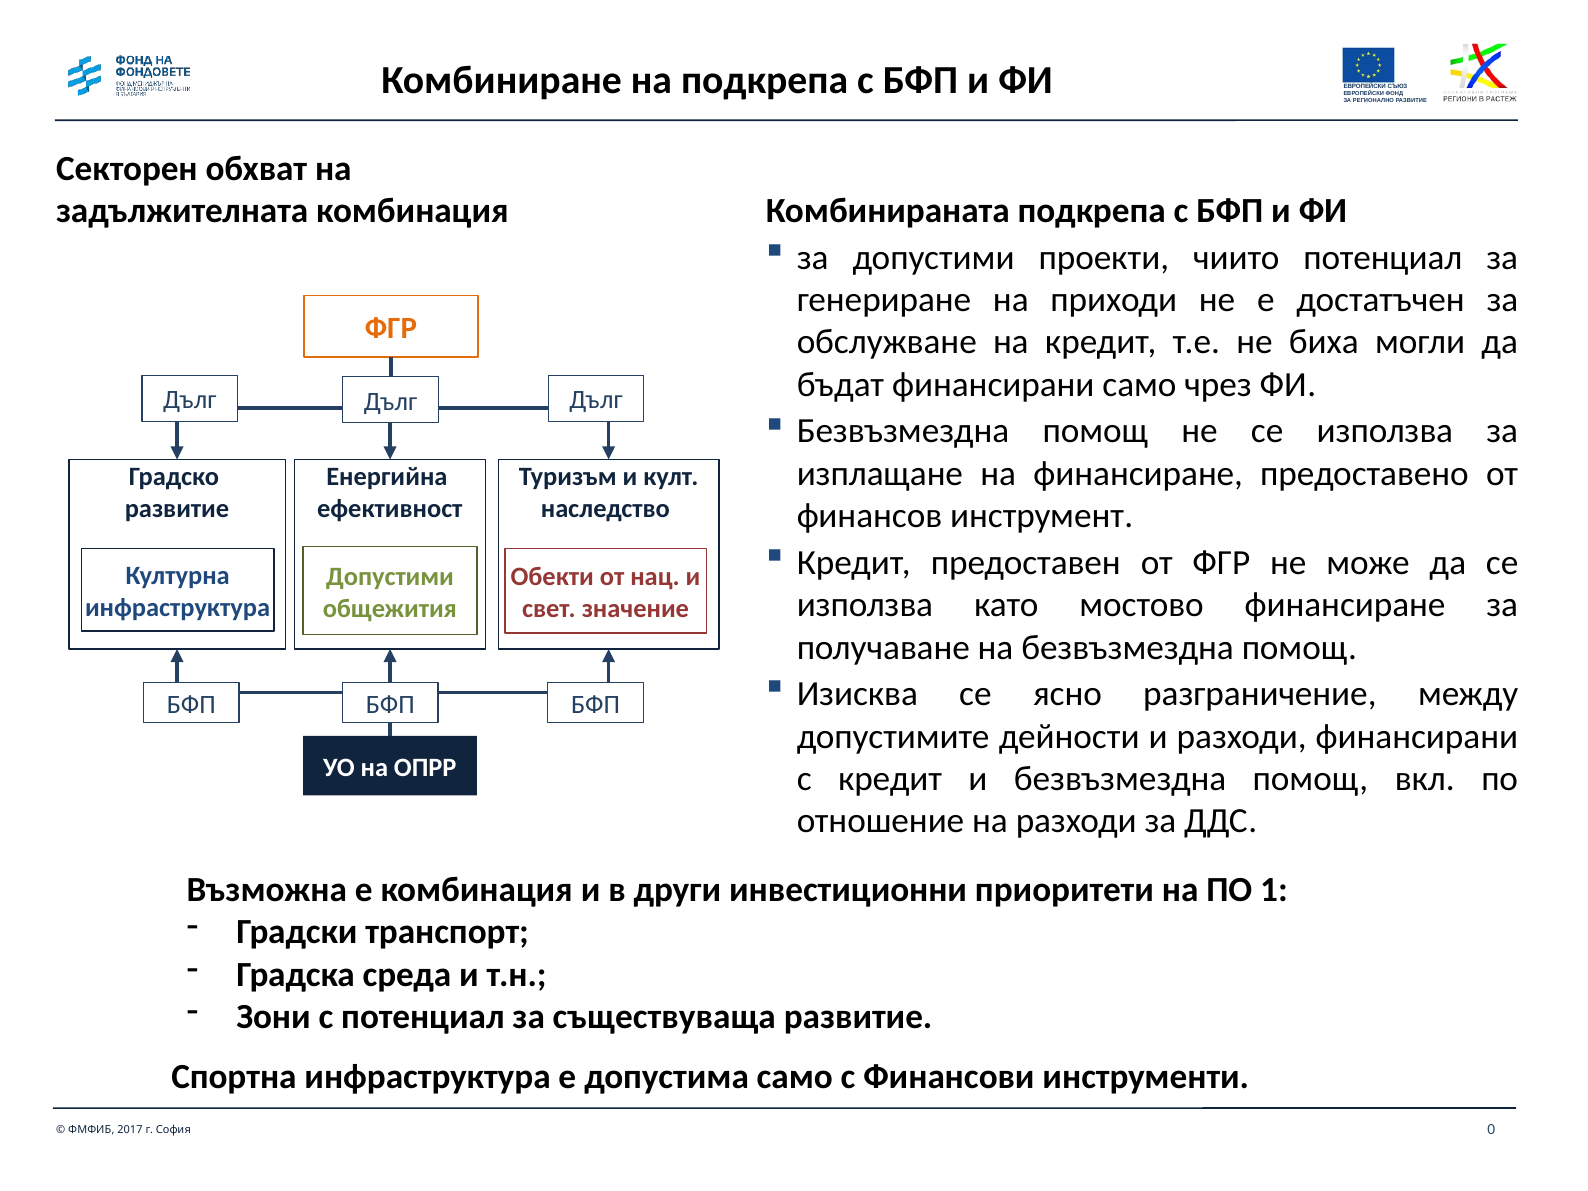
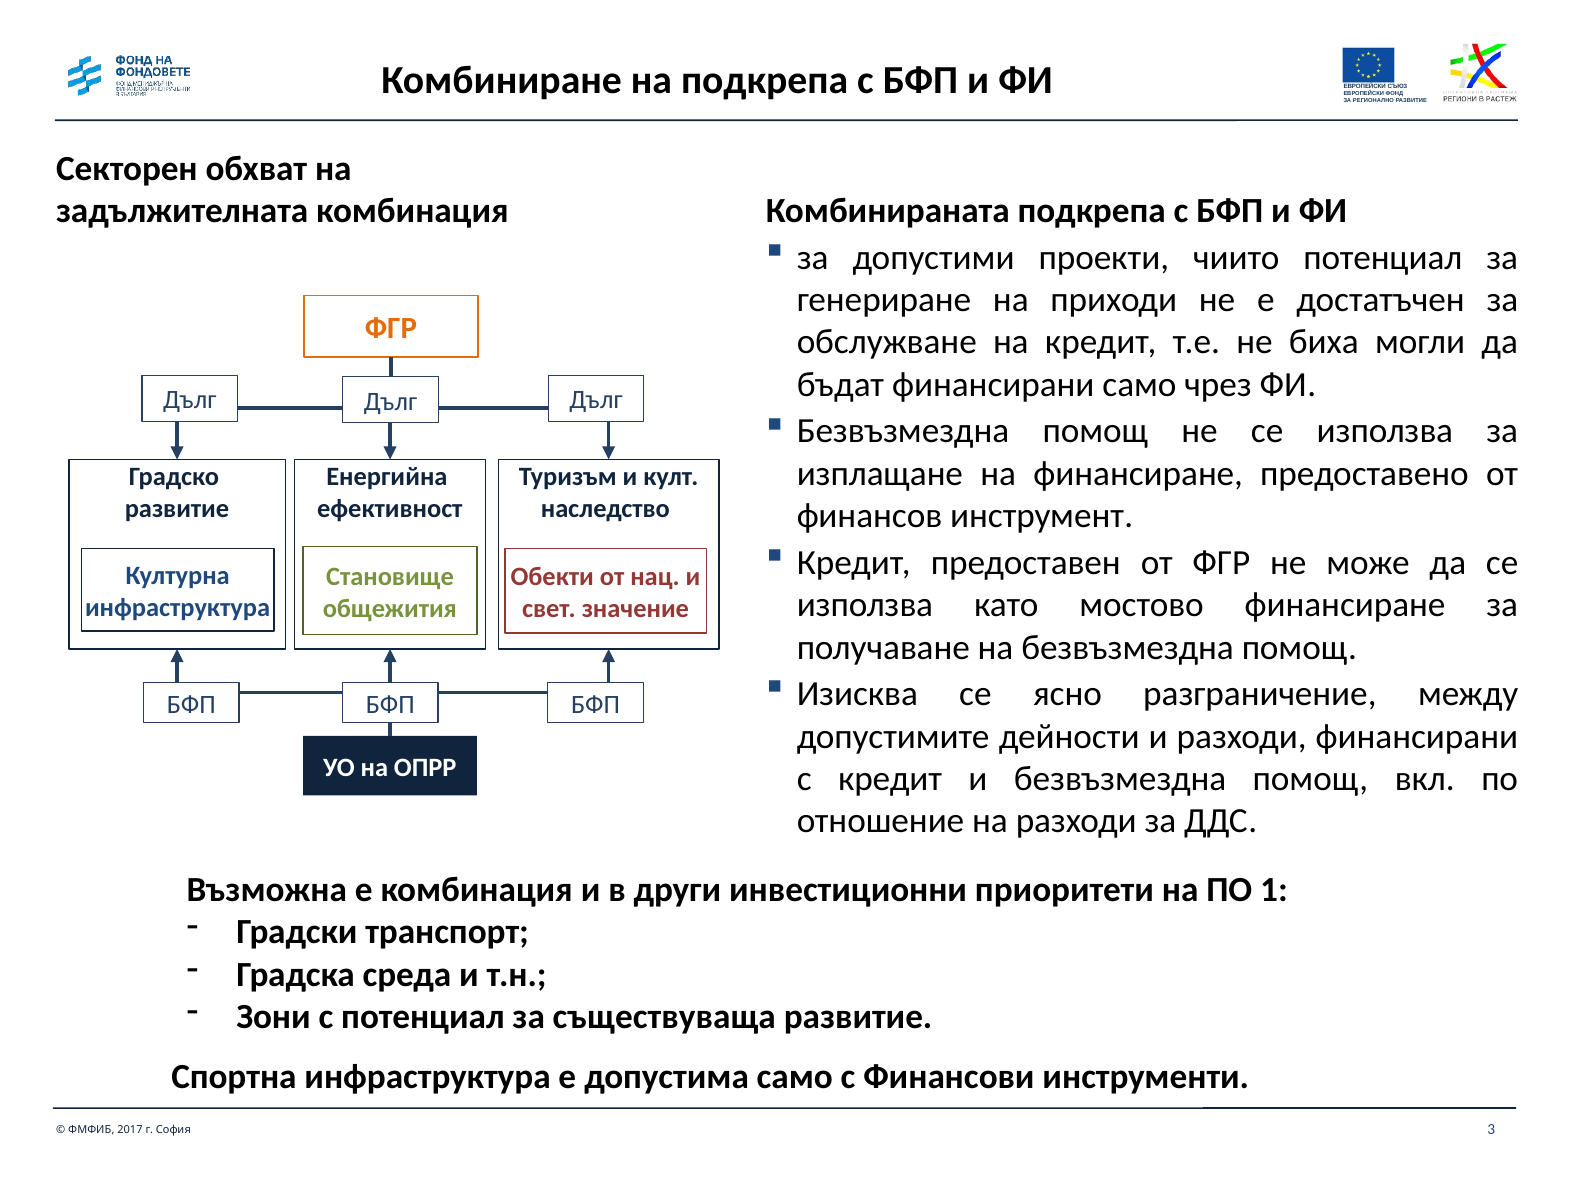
Допустими at (390, 577): Допустими -> Становище
0: 0 -> 3
